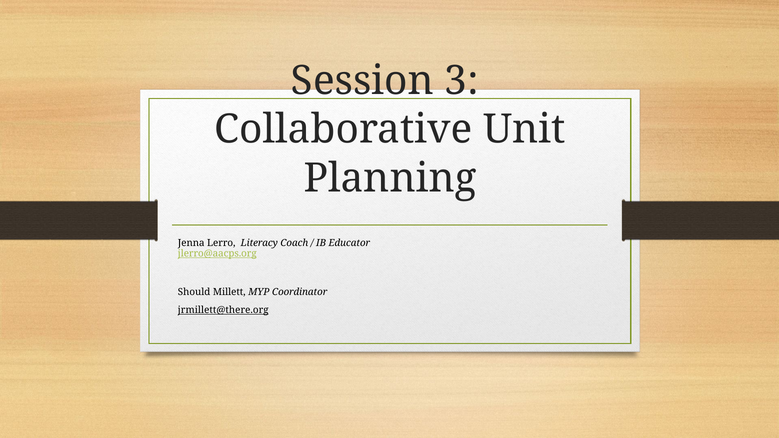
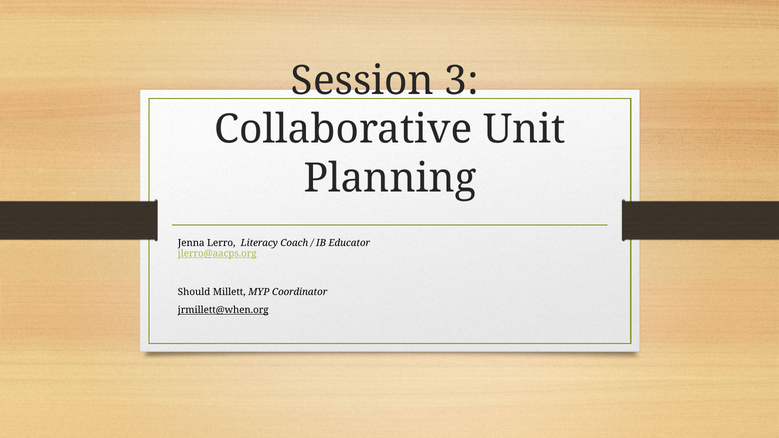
jrmillett@there.org: jrmillett@there.org -> jrmillett@when.org
